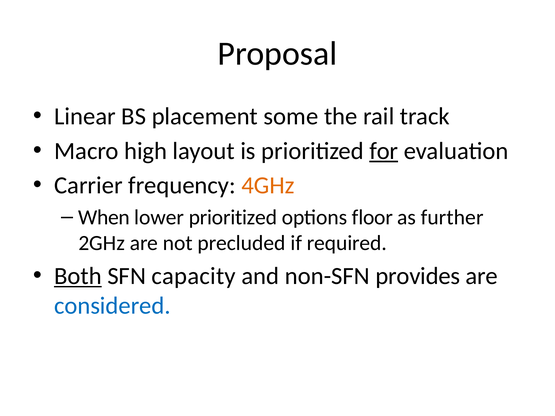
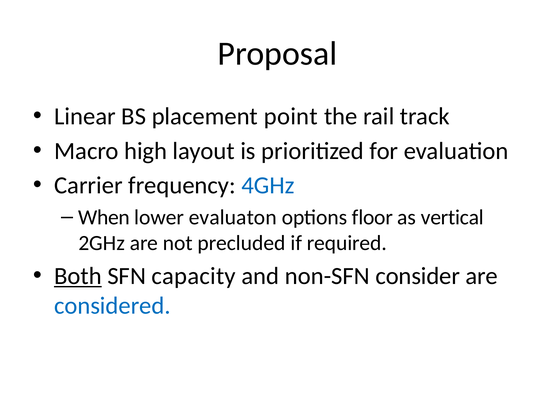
some: some -> point
for underline: present -> none
4GHz colour: orange -> blue
lower prioritized: prioritized -> evaluaton
further: further -> vertical
provides: provides -> consider
